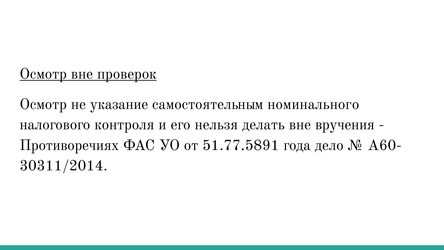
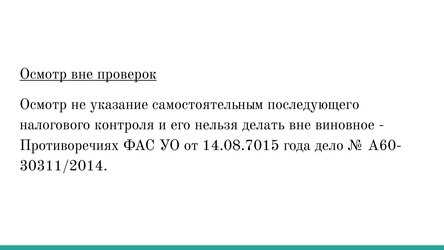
номинального: номинального -> последующего
вручения: вручения -> виновное
51.77.5891: 51.77.5891 -> 14.08.7015
